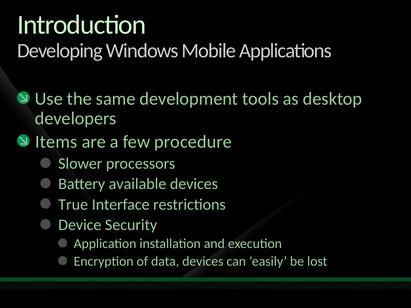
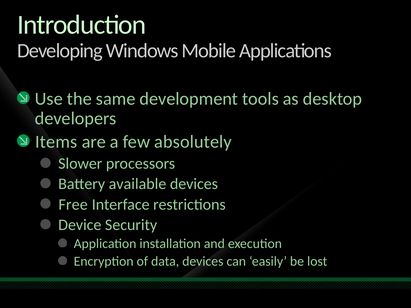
procedure: procedure -> absolutely
True: True -> Free
